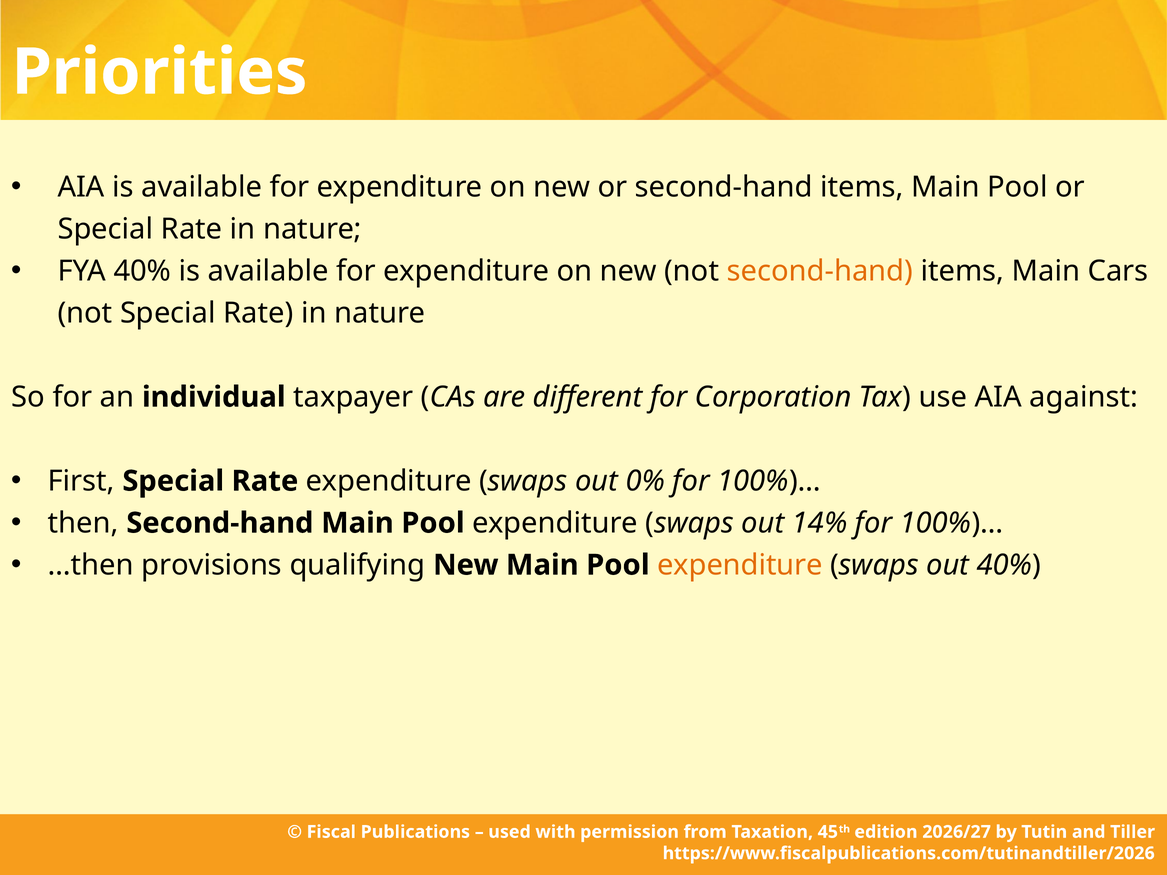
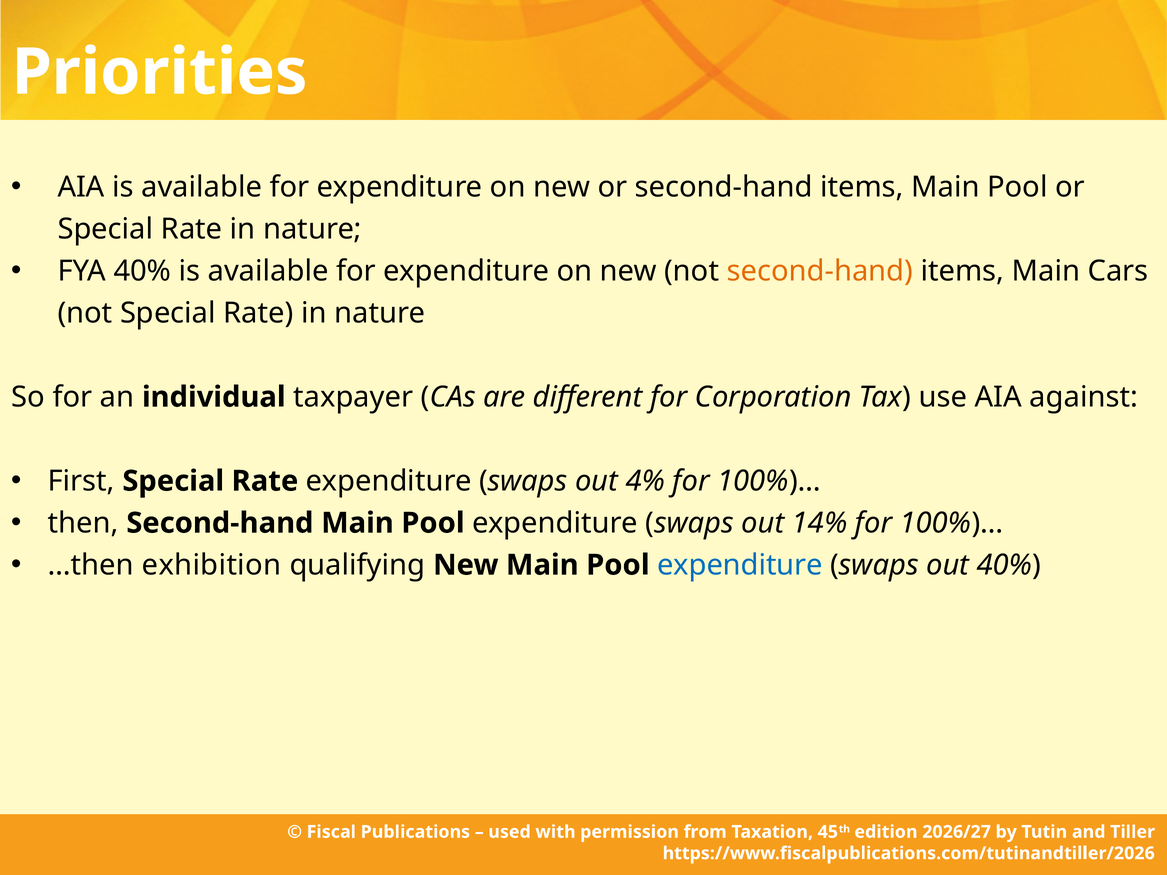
0%: 0% -> 4%
provisions: provisions -> exhibition
expenditure at (740, 565) colour: orange -> blue
